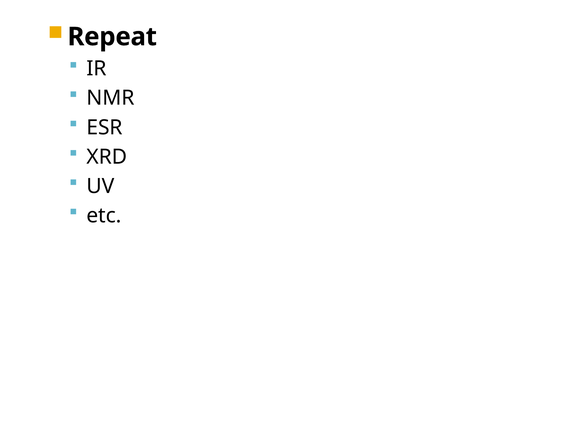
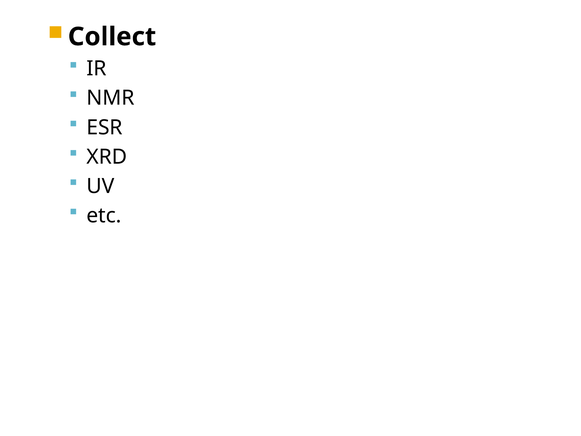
Repeat: Repeat -> Collect
